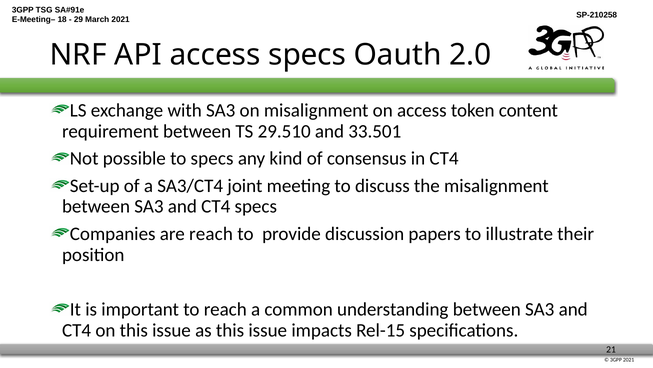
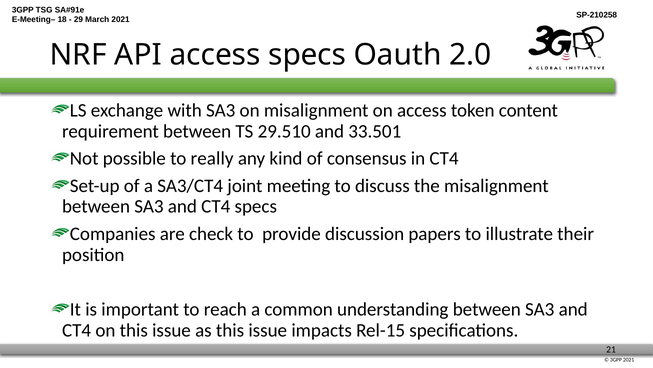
to specs: specs -> really
are reach: reach -> check
